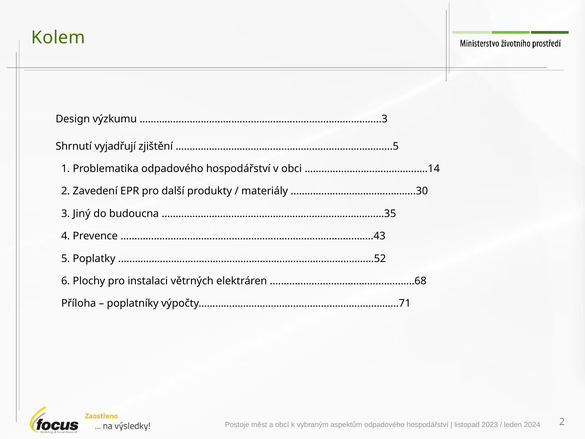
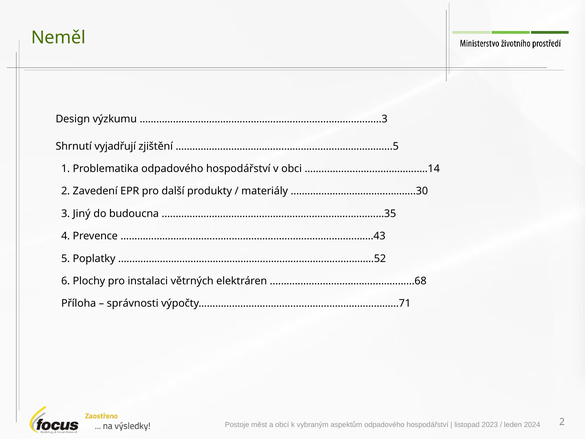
Kolem: Kolem -> Neměl
poplatníky: poplatníky -> správnosti
